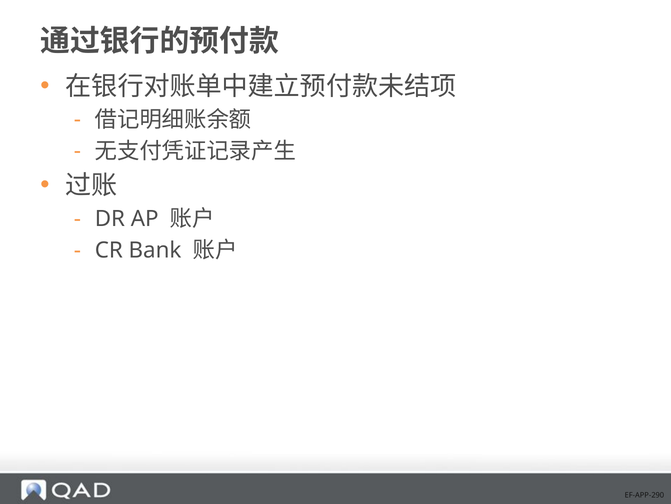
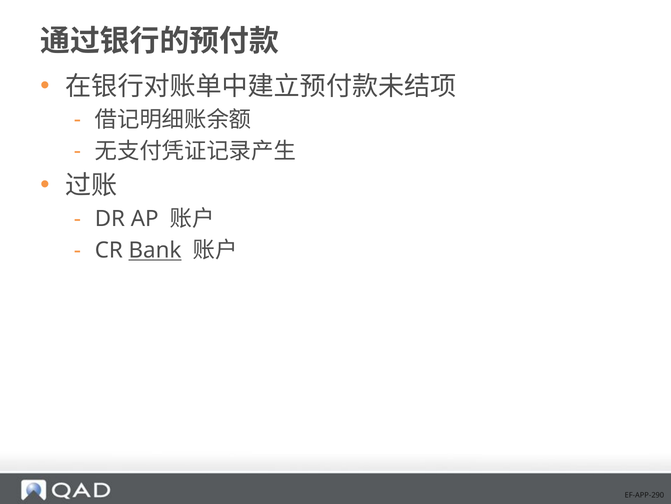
Bank underline: none -> present
